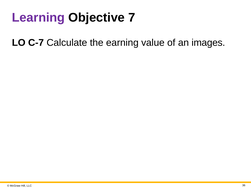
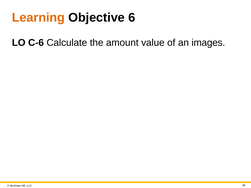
Learning colour: purple -> orange
7: 7 -> 6
C-7: C-7 -> C-6
earning: earning -> amount
